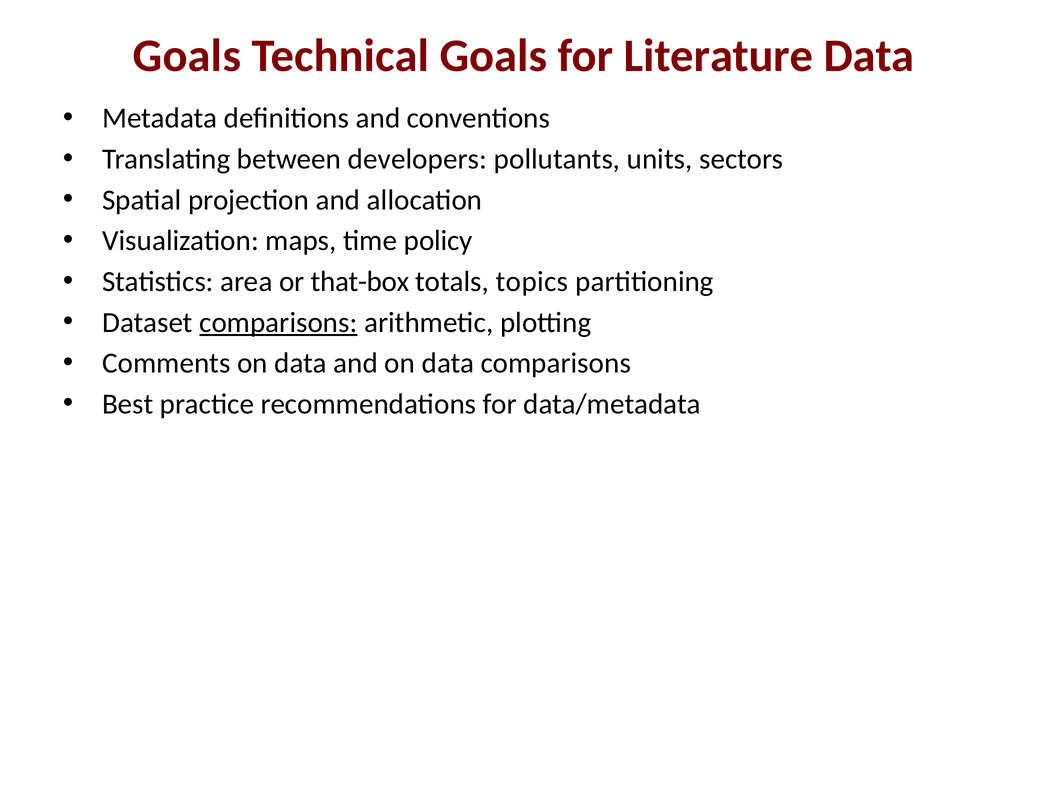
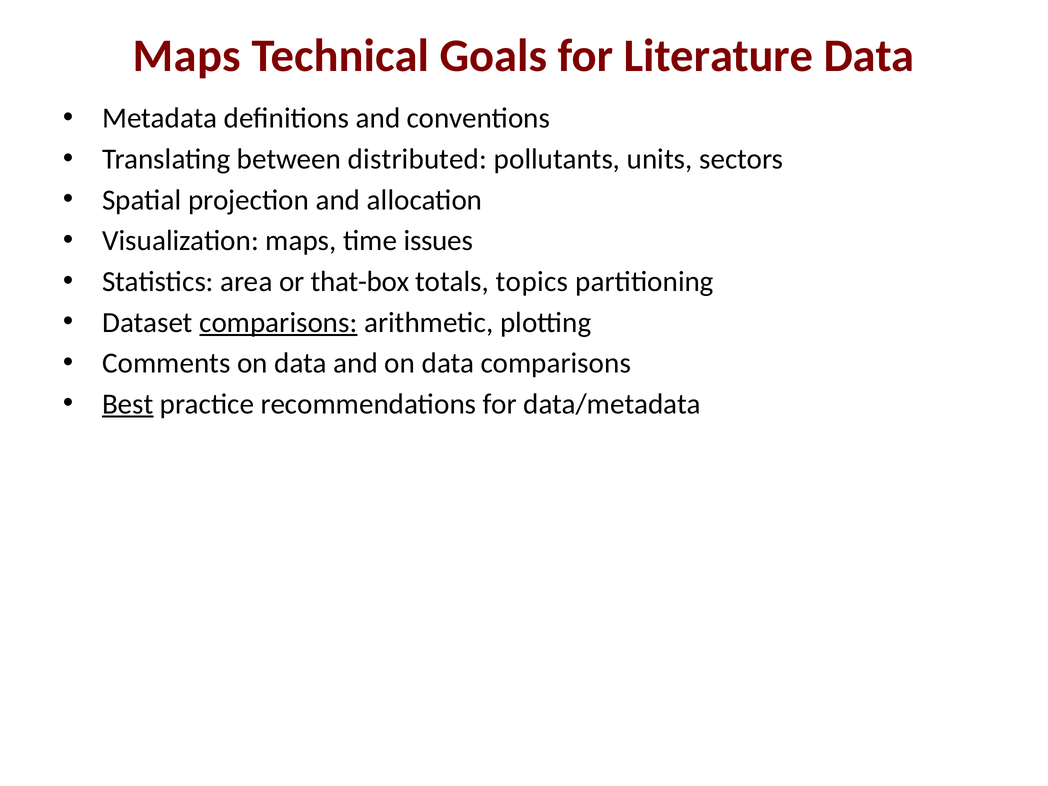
Goals at (187, 56): Goals -> Maps
developers: developers -> distributed
policy: policy -> issues
Best underline: none -> present
